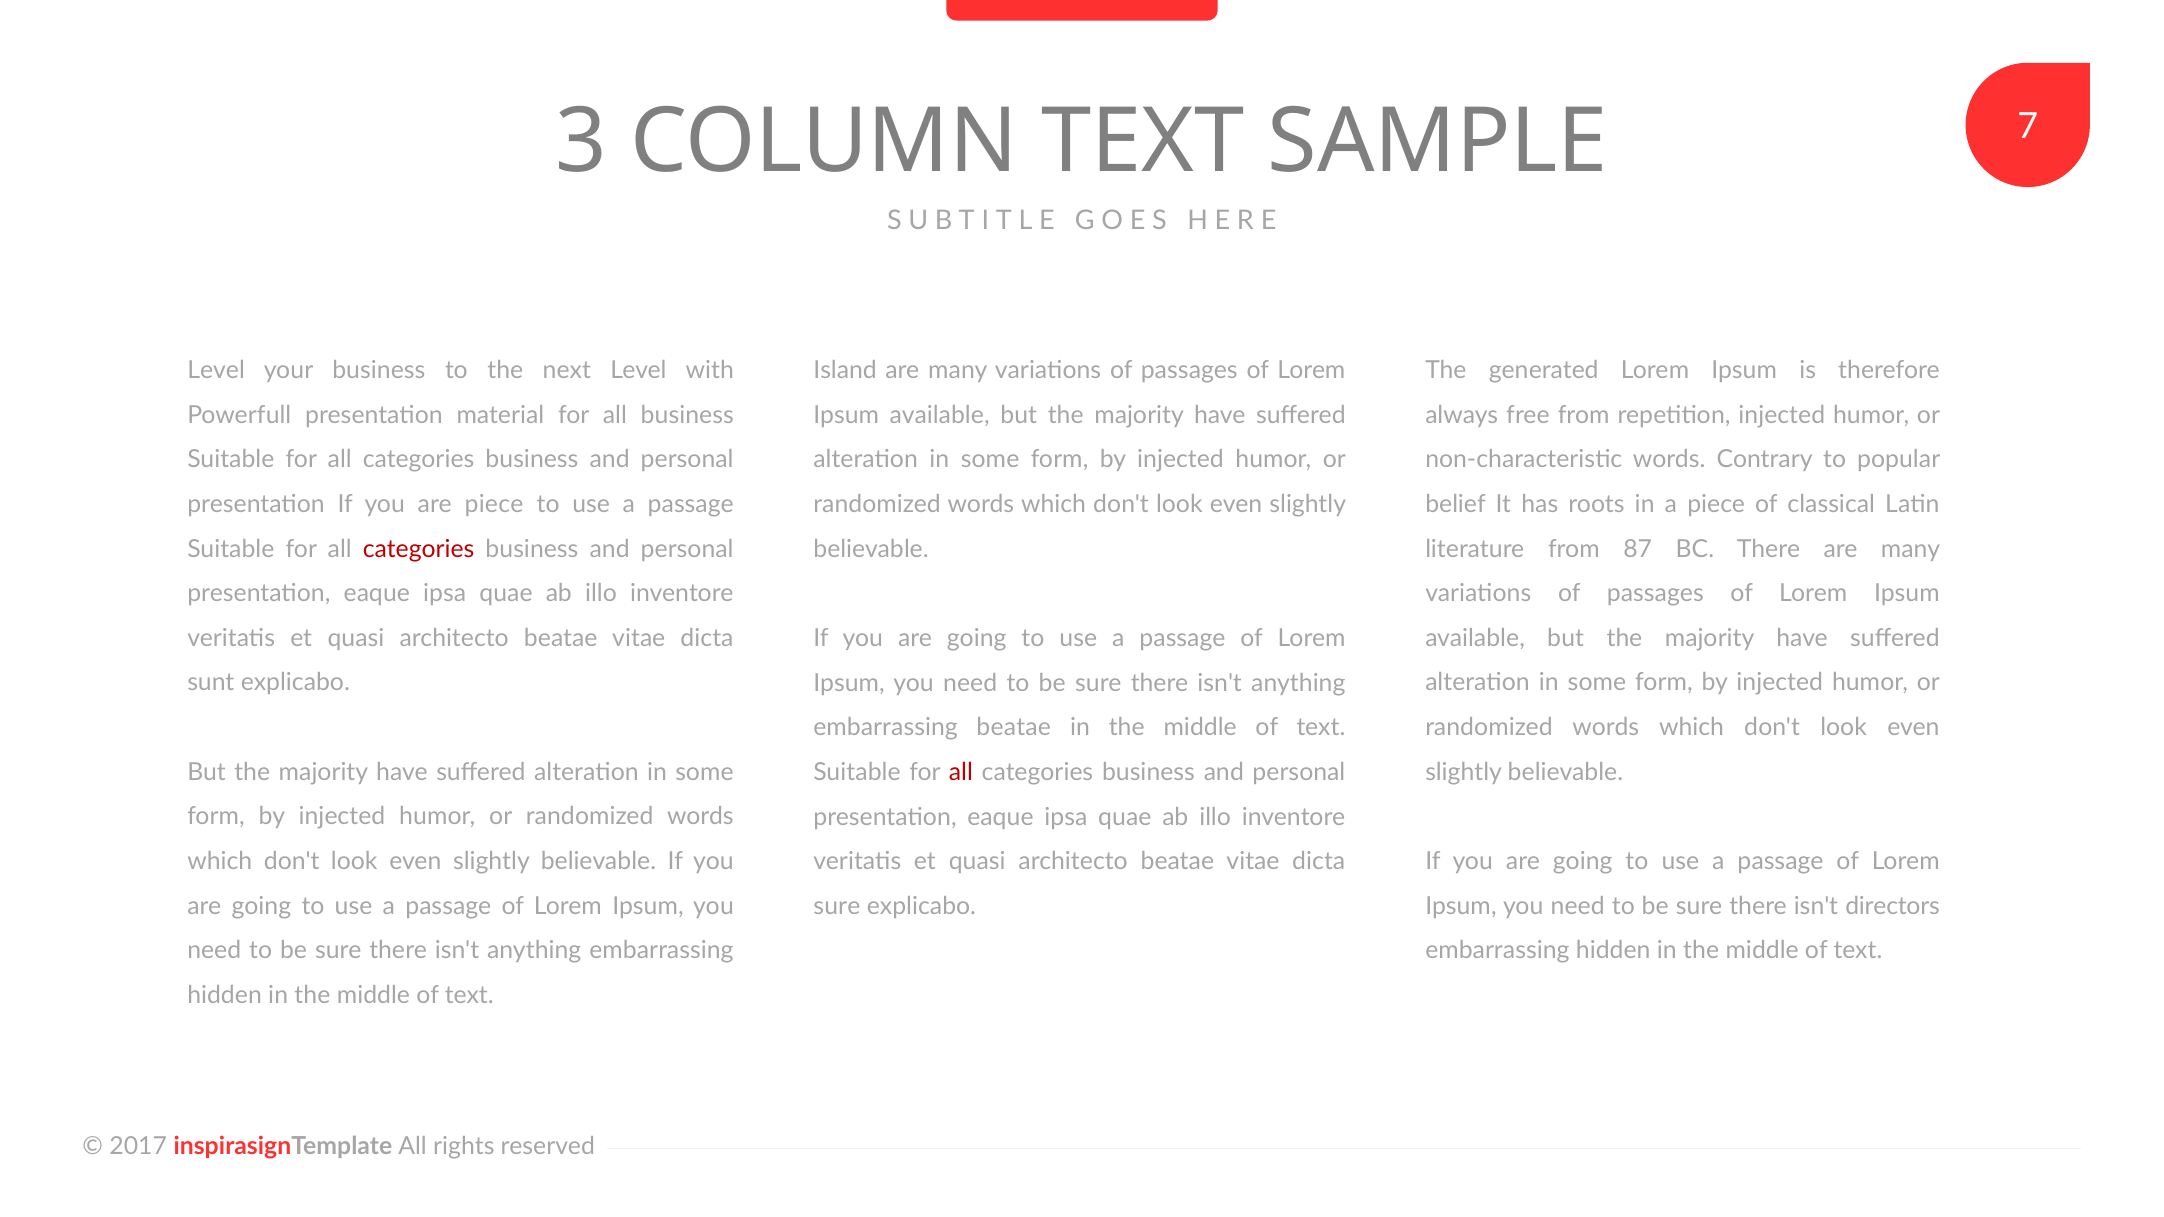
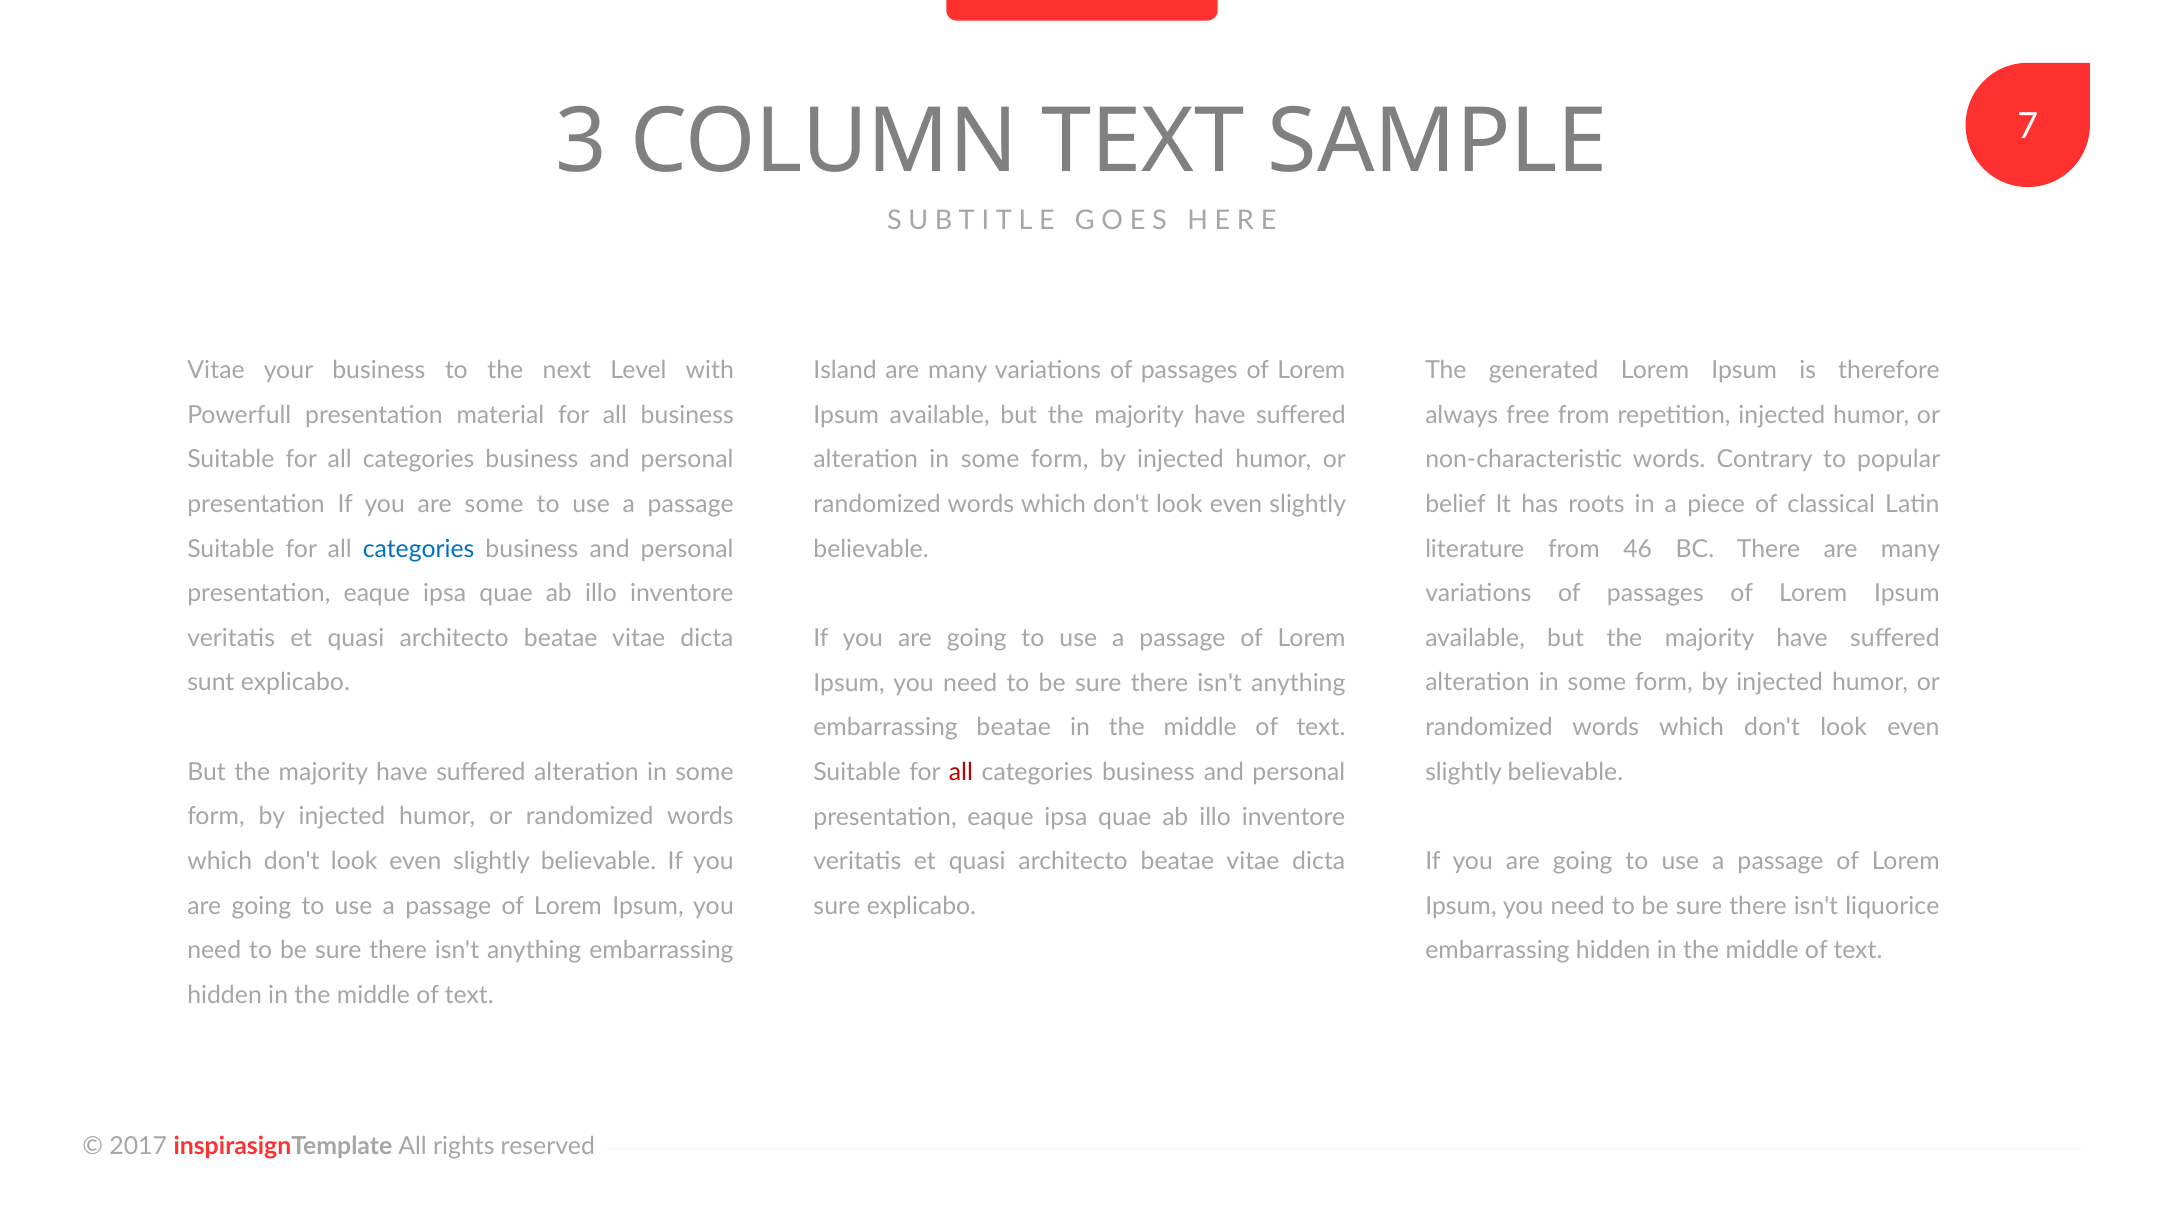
Level at (216, 370): Level -> Vitae
are piece: piece -> some
categories at (419, 549) colour: red -> blue
87: 87 -> 46
directors: directors -> liquorice
